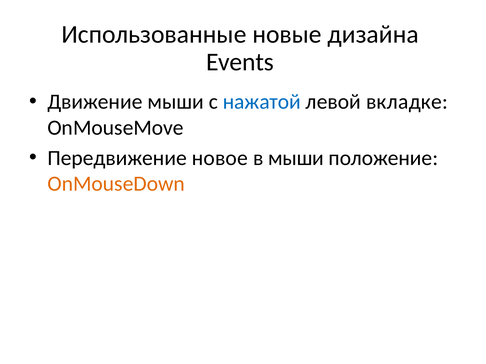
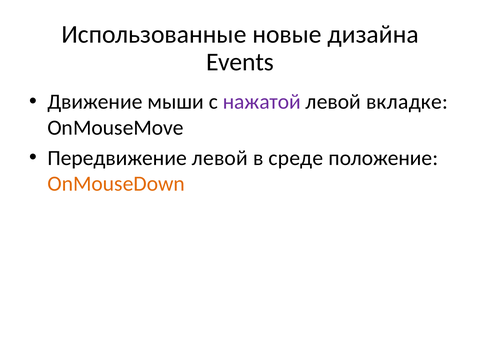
нажатой colour: blue -> purple
Передвижение новое: новое -> левой
в мыши: мыши -> среде
